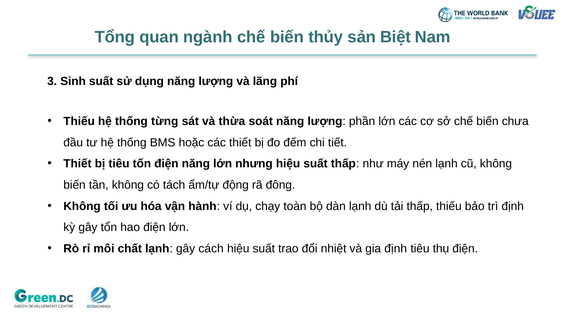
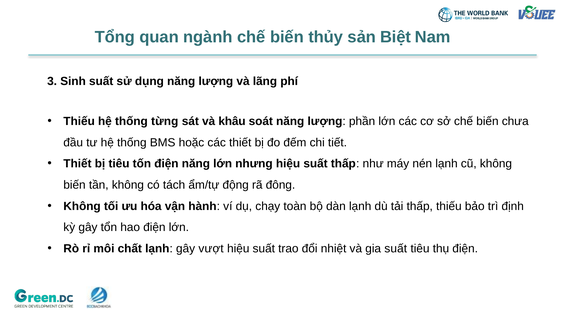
thừa: thừa -> khâu
cách: cách -> vượt
gia định: định -> suất
